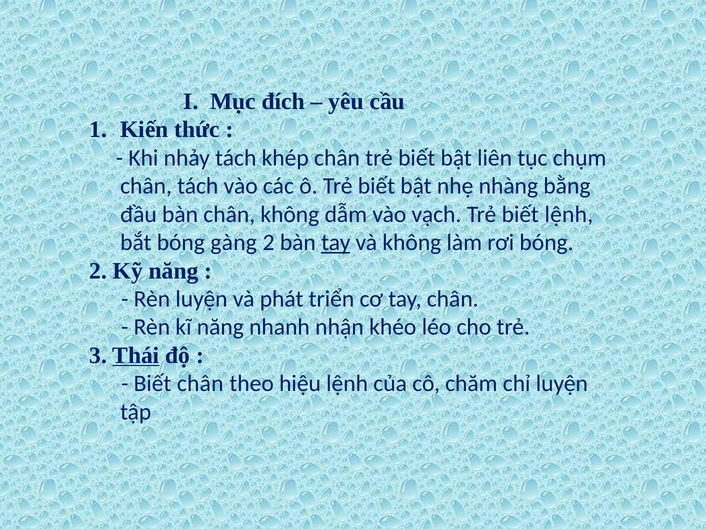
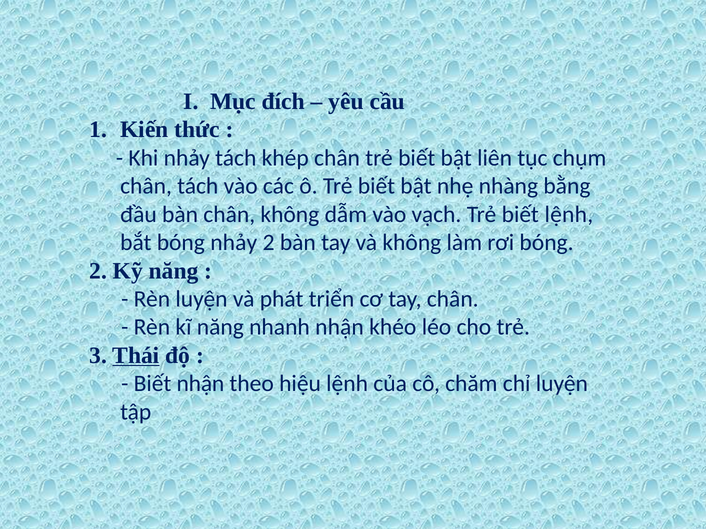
bóng gàng: gàng -> nhảy
tay at (336, 243) underline: present -> none
Biết chân: chân -> nhận
